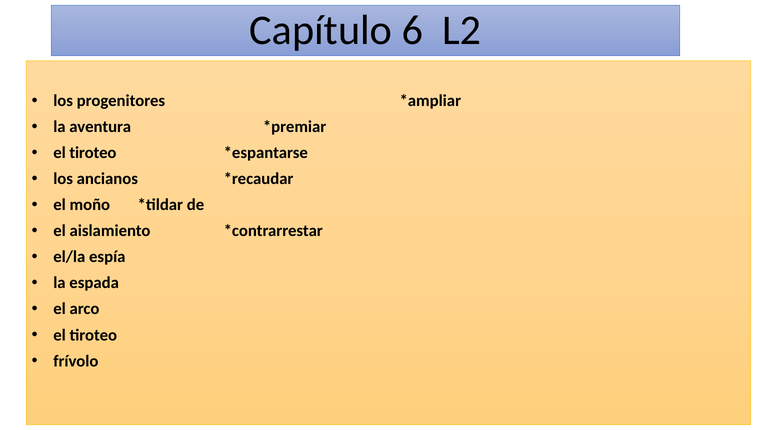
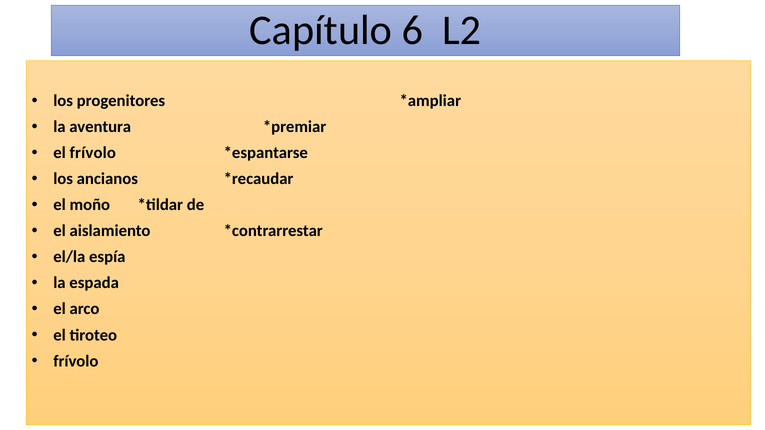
tiroteo at (93, 153): tiroteo -> frívolo
